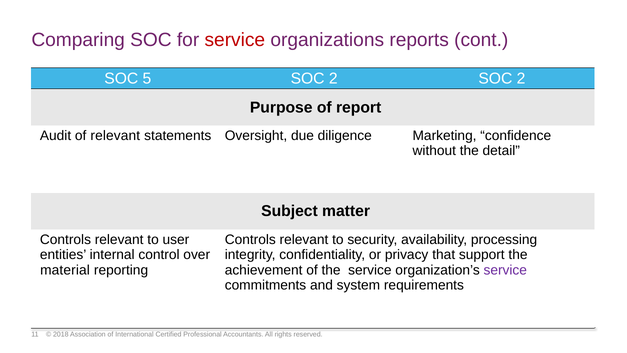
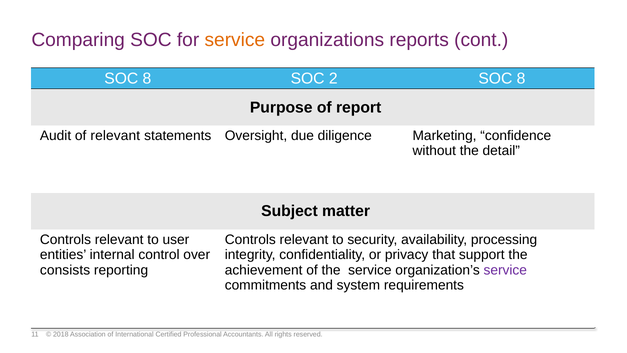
service at (235, 40) colour: red -> orange
5 at (147, 79): 5 -> 8
2 SOC 2: 2 -> 8
material: material -> consists
